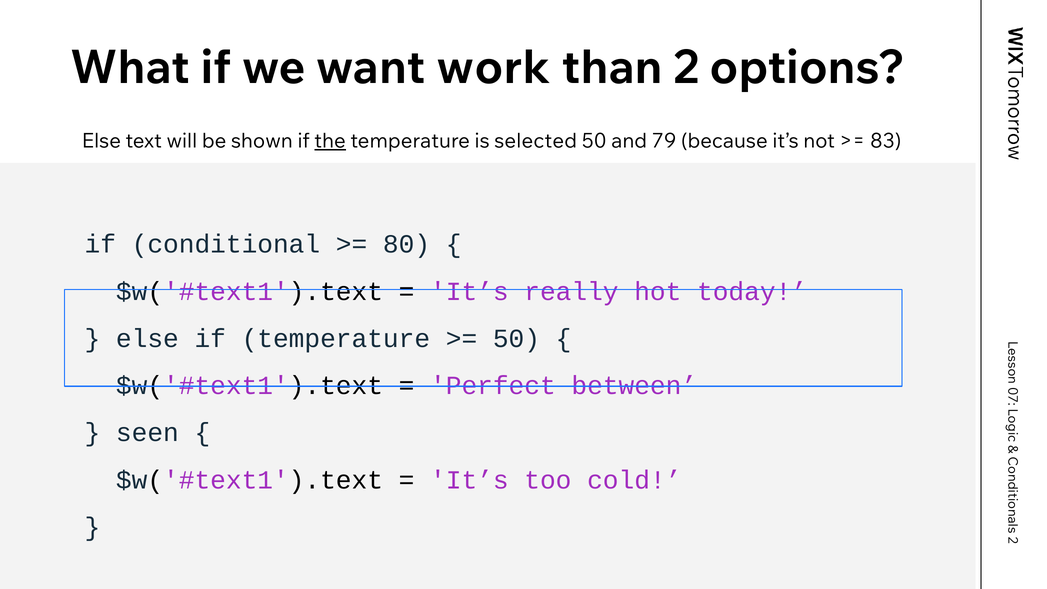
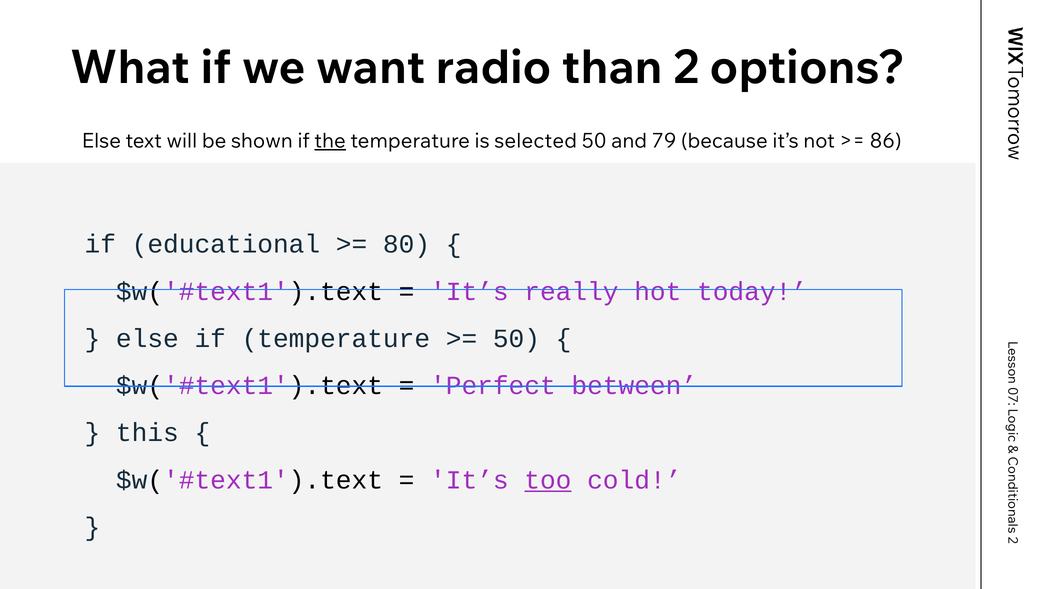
work: work -> radio
83: 83 -> 86
conditional: conditional -> educational
seen: seen -> this
too underline: none -> present
